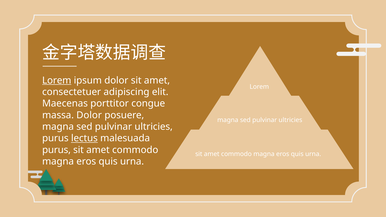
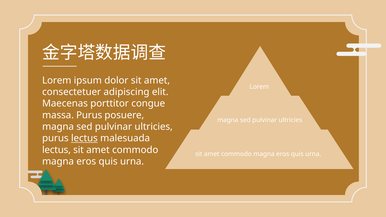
Lorem at (57, 80) underline: present -> none
massa Dolor: Dolor -> Purus
purus at (56, 150): purus -> lectus
